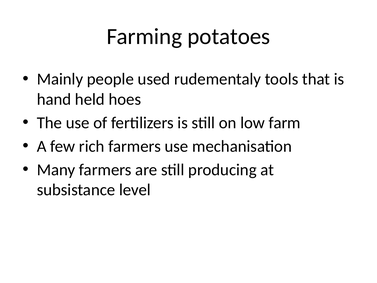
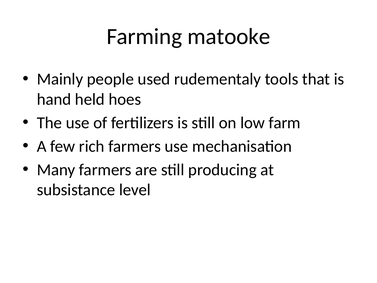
potatoes: potatoes -> matooke
